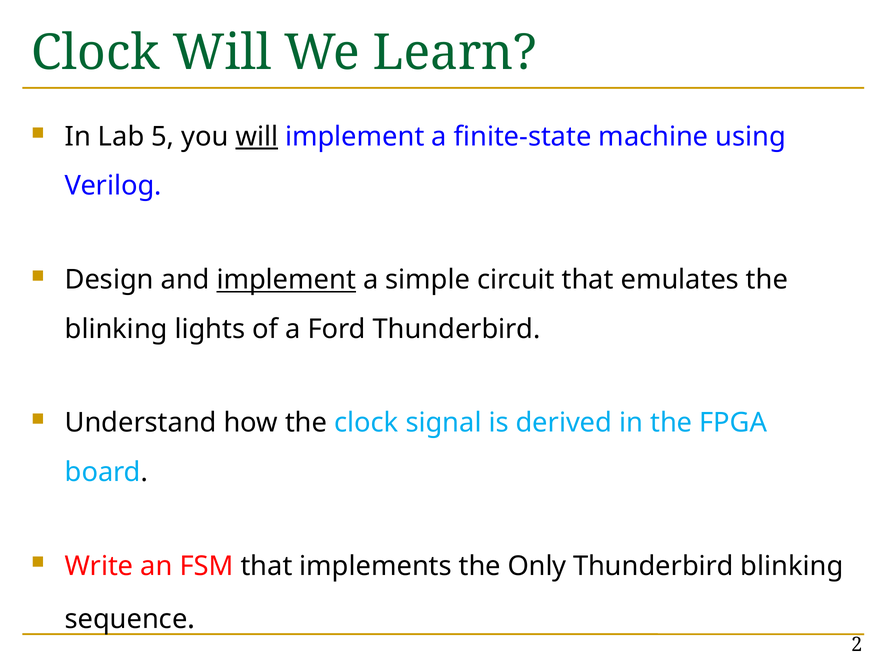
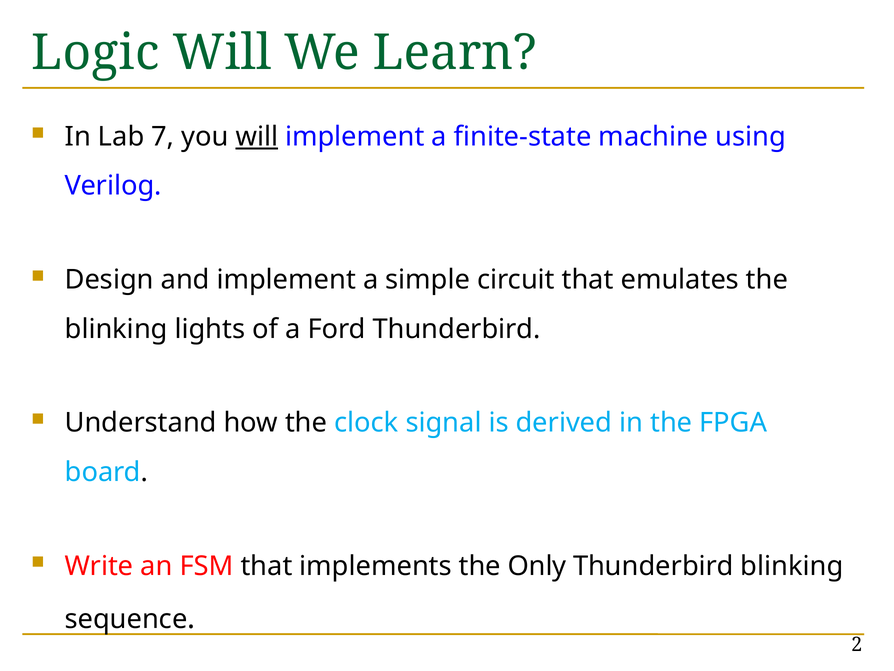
Clock at (96, 53): Clock -> Logic
5: 5 -> 7
implement at (286, 280) underline: present -> none
